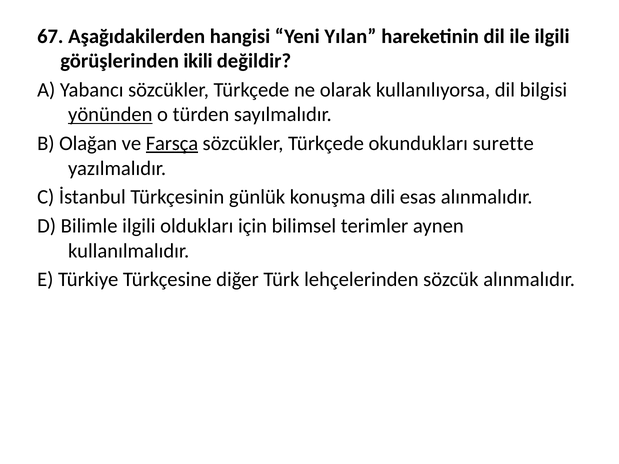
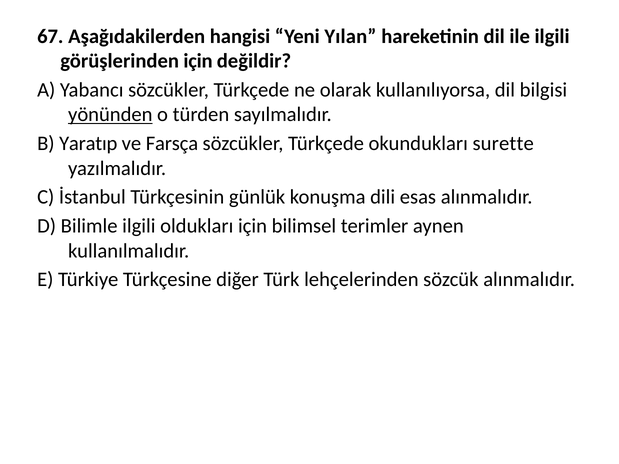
görüşlerinden ikili: ikili -> için
Olağan: Olağan -> Yaratıp
Farsça underline: present -> none
